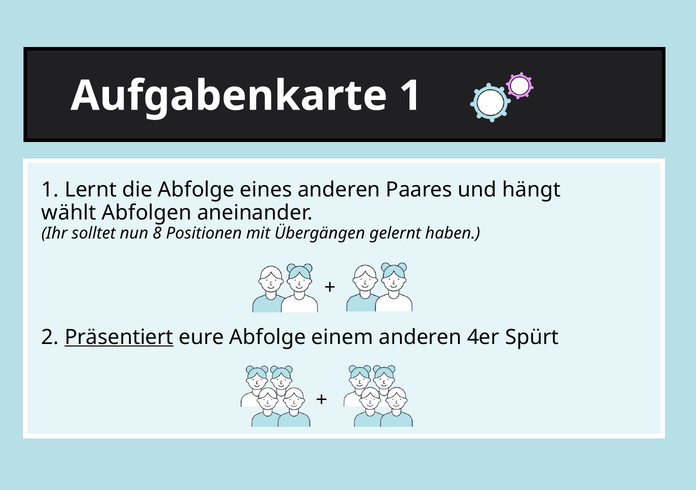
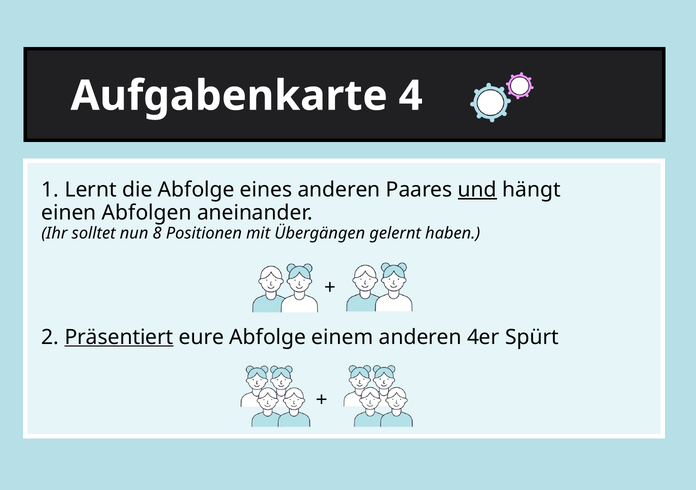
Aufgabenkarte 1: 1 -> 4
und underline: none -> present
wählt: wählt -> einen
